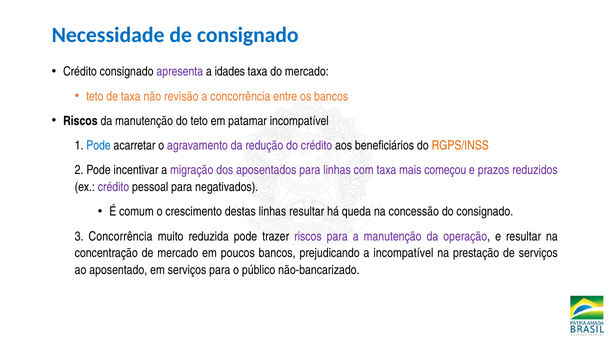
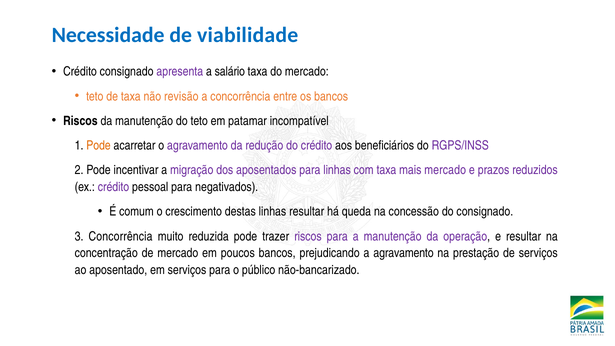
de consignado: consignado -> viabilidade
idades: idades -> salário
Pode at (99, 146) colour: blue -> orange
RGPS/INSS colour: orange -> purple
mais começou: começou -> mercado
a incompatível: incompatível -> agravamento
